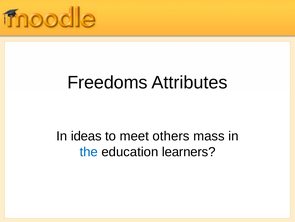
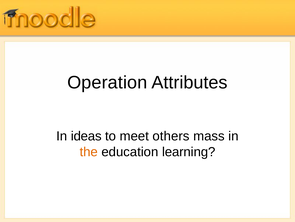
Freedoms: Freedoms -> Operation
the colour: blue -> orange
learners: learners -> learning
